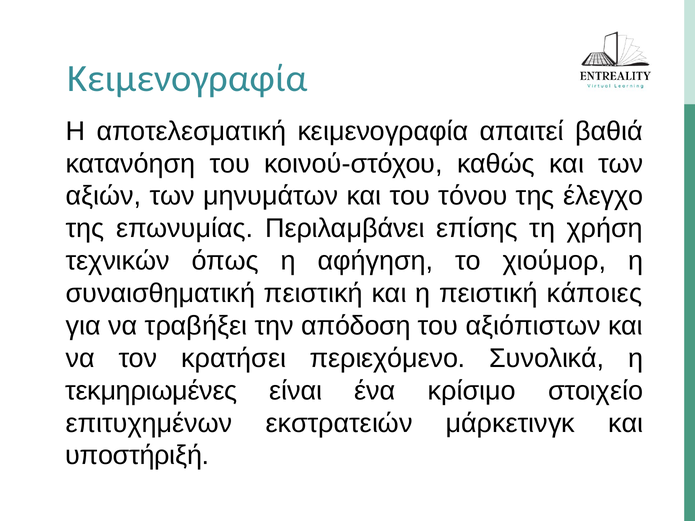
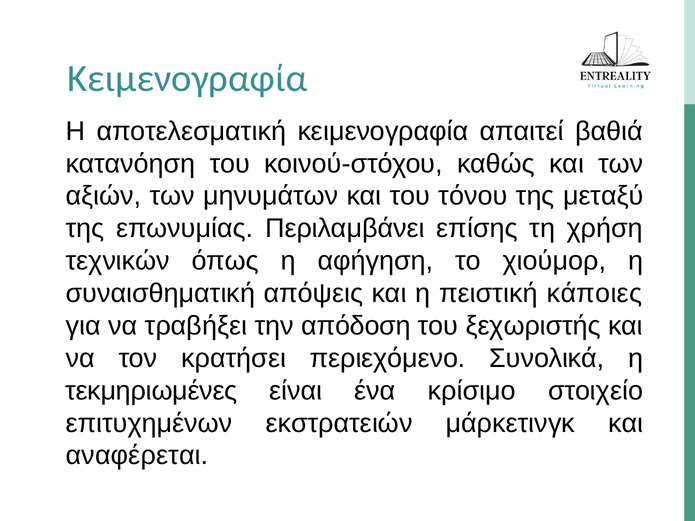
έλεγχο: έλεγχο -> μεταξύ
συναισθηματική πειστική: πειστική -> απόψεις
αξιόπιστων: αξιόπιστων -> ξεχωριστής
υποστήριξή: υποστήριξή -> αναφέρεται
